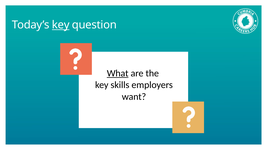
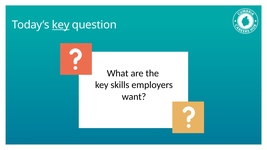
What underline: present -> none
